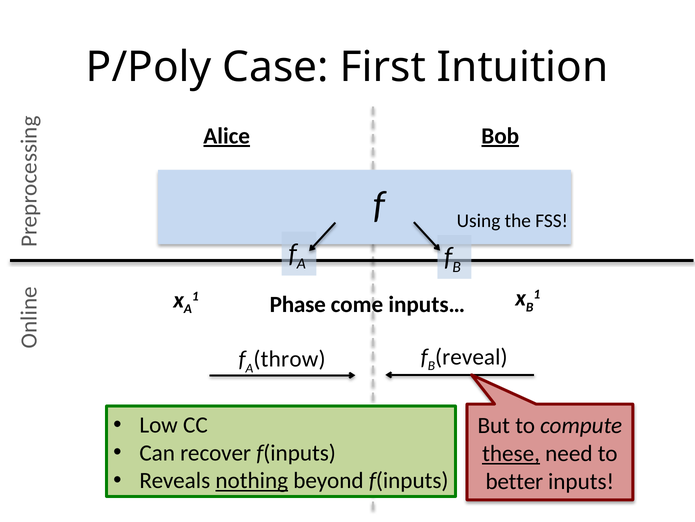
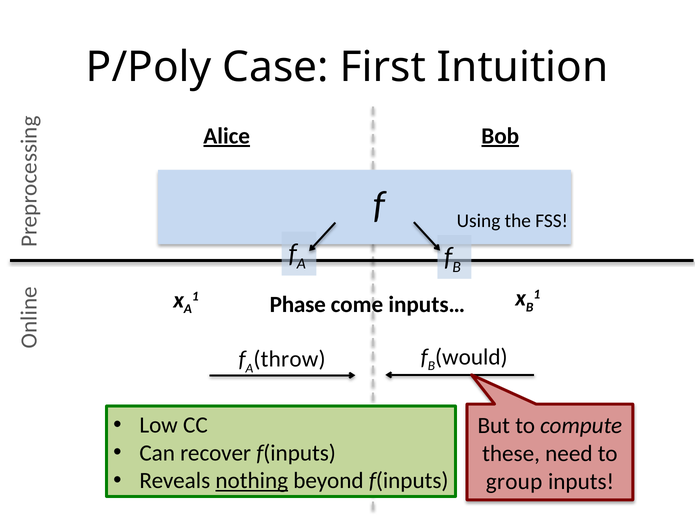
reveal: reveal -> would
these underline: present -> none
better: better -> group
